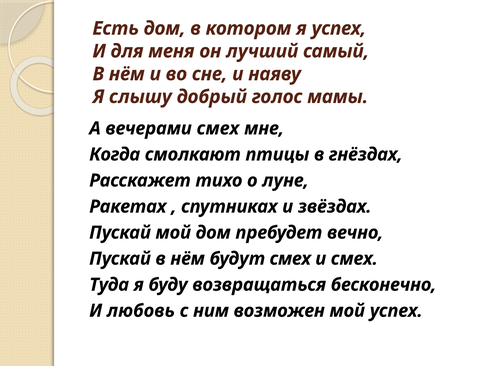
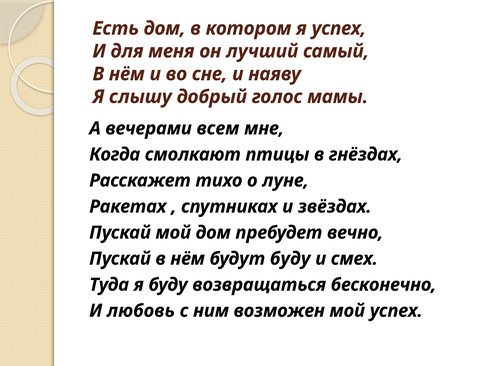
вечерами смех: смех -> всем
будут смех: смех -> буду
